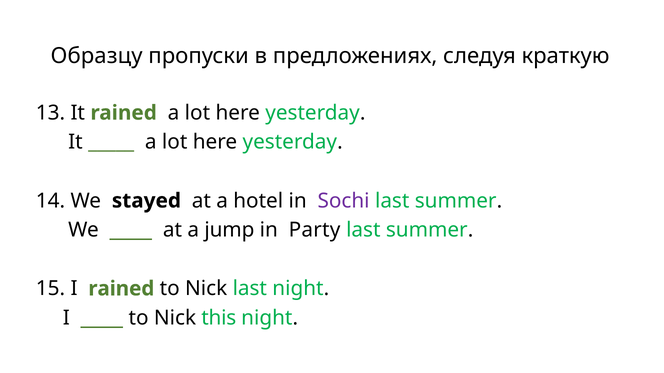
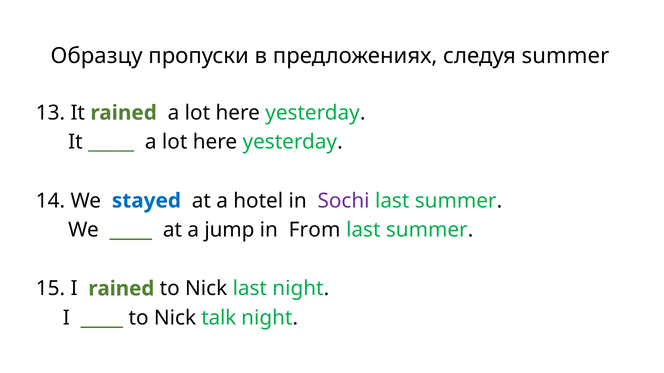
следуя краткую: краткую -> summer
stayed colour: black -> blue
Party: Party -> From
this: this -> talk
